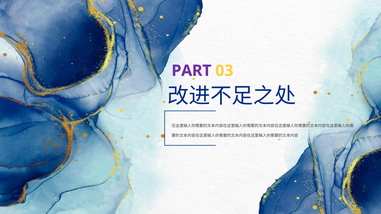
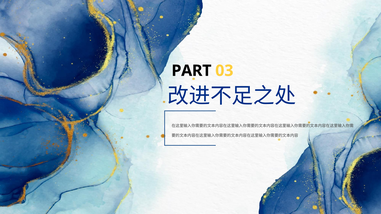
PART colour: purple -> black
